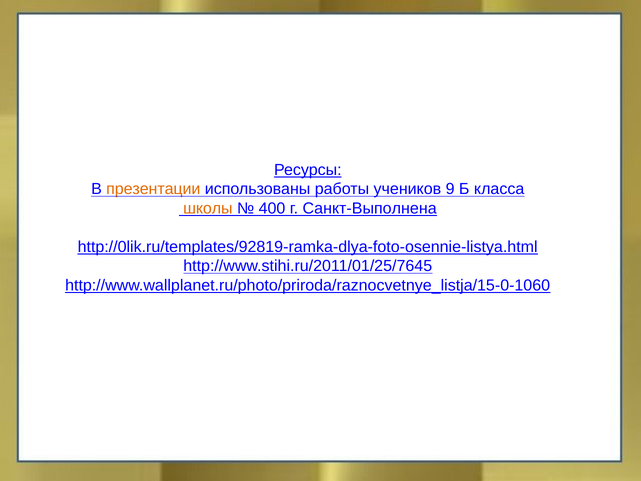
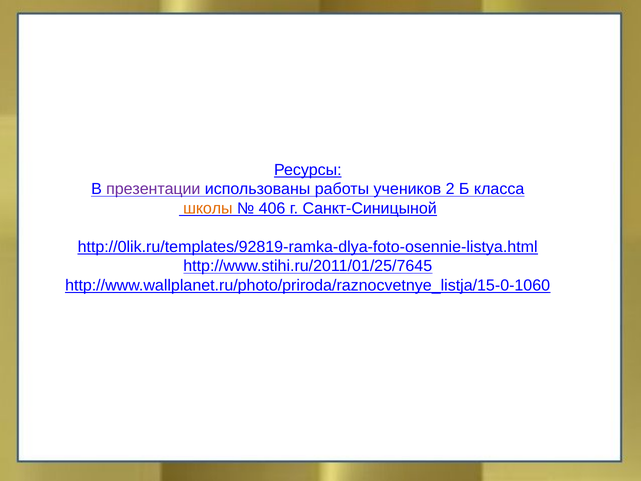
презентации colour: orange -> purple
9: 9 -> 2
400: 400 -> 406
Санкт-Выполнена: Санкт-Выполнена -> Санкт-Синицыной
